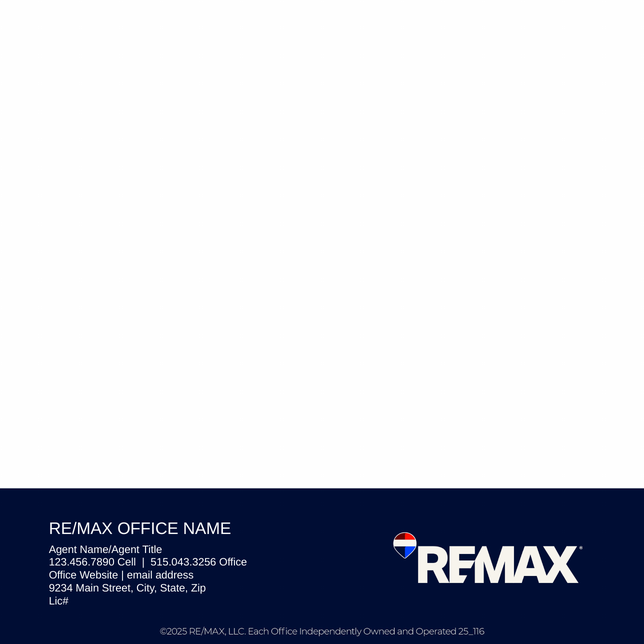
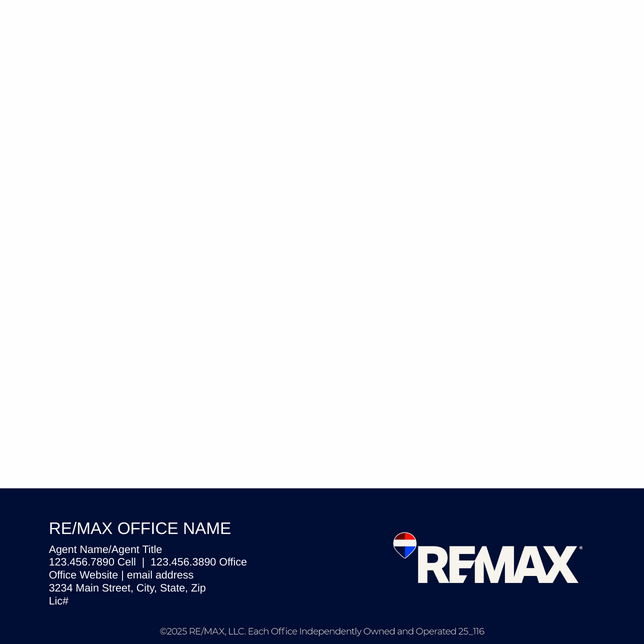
515.043.3256: 515.043.3256 -> 123.456.3890
9234: 9234 -> 3234
